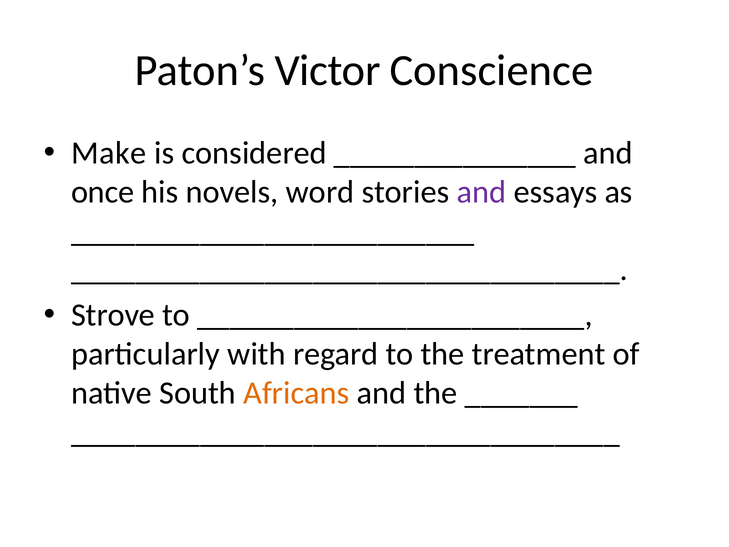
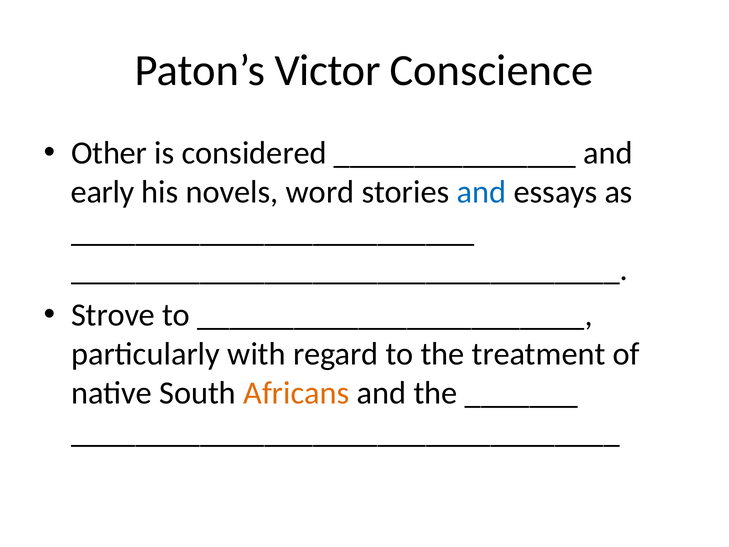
Make: Make -> Other
once: once -> early
and at (482, 192) colour: purple -> blue
